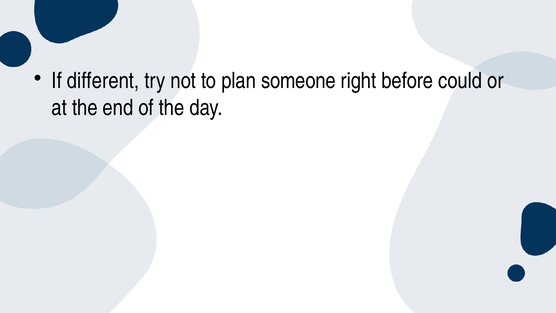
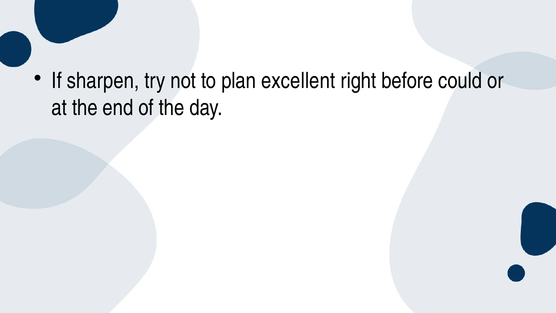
different: different -> sharpen
someone: someone -> excellent
